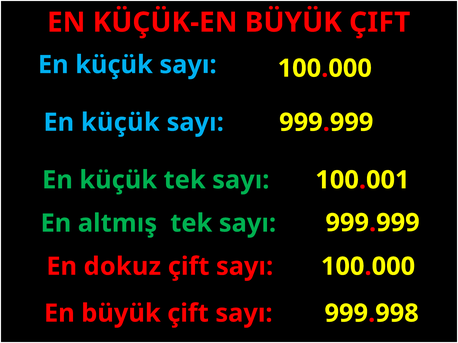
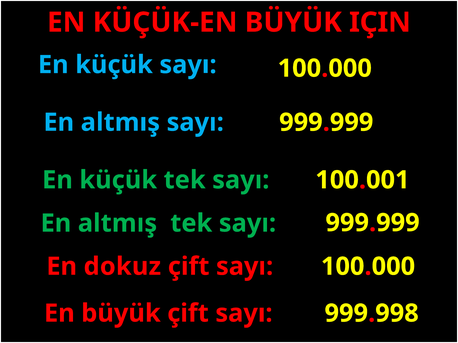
KÜÇÜK-EN BÜYÜK ÇIFT: ÇIFT -> IÇIN
küçük at (120, 123): küçük -> altmış
